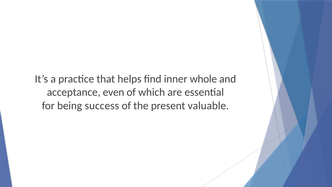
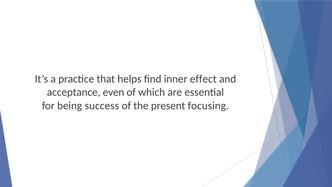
whole: whole -> effect
valuable: valuable -> focusing
